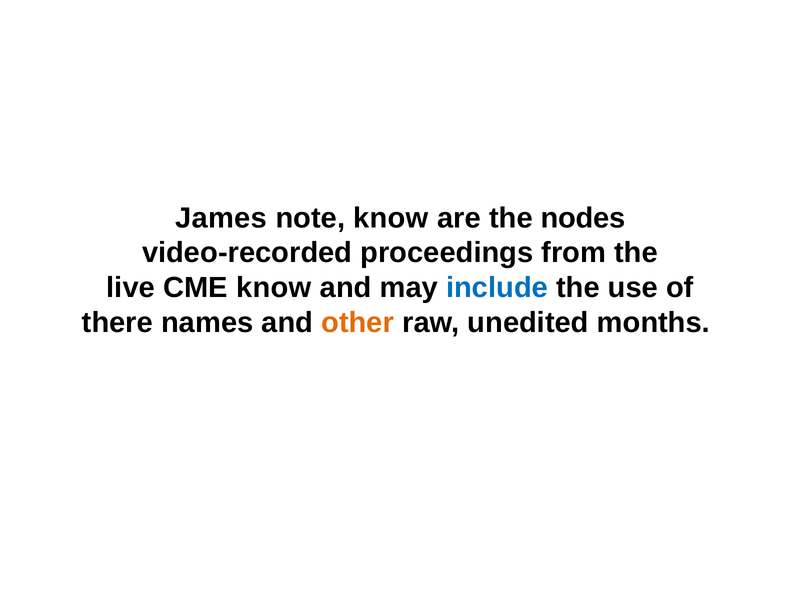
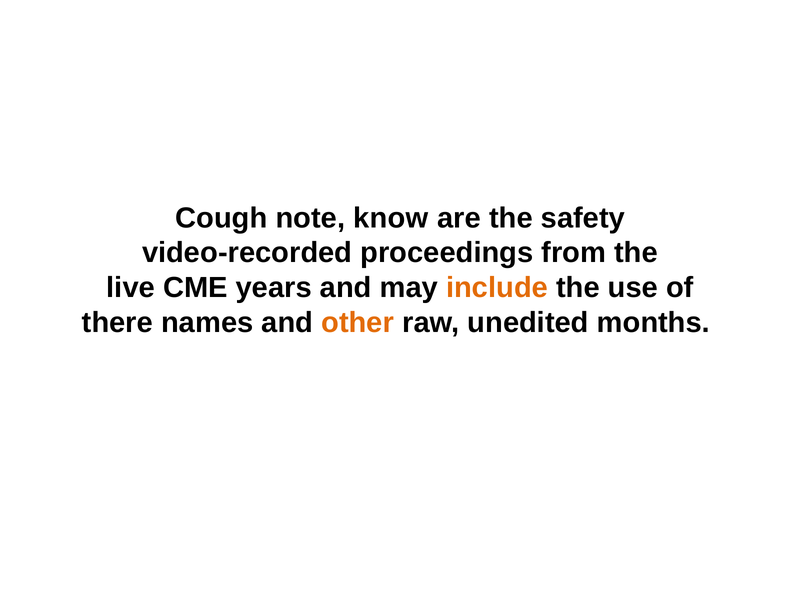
James: James -> Cough
nodes: nodes -> safety
CME know: know -> years
include colour: blue -> orange
